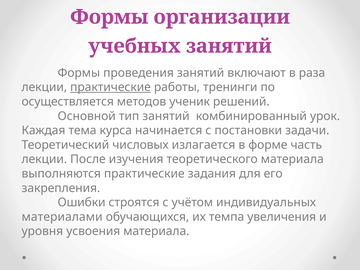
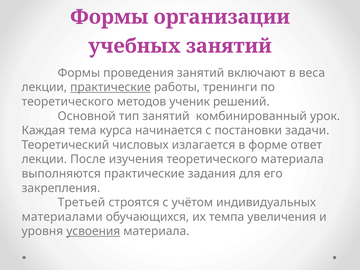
раза: раза -> веса
осуществляется at (68, 102): осуществляется -> теоретического
часть: часть -> ответ
Ошибки: Ошибки -> Третьей
усвоения underline: none -> present
